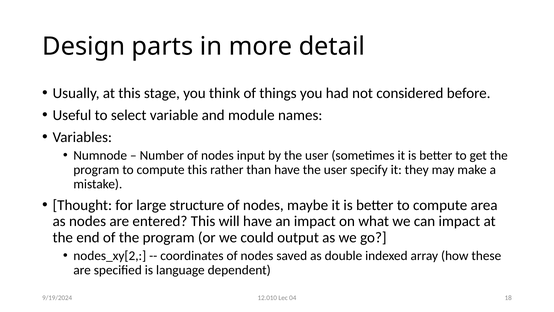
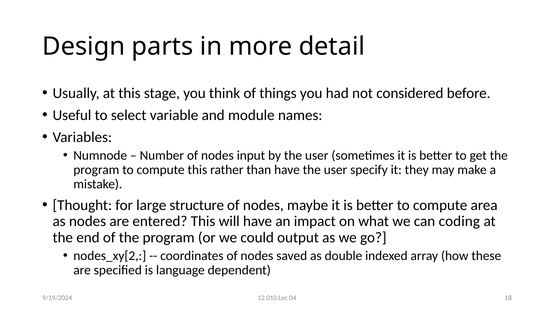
can impact: impact -> coding
